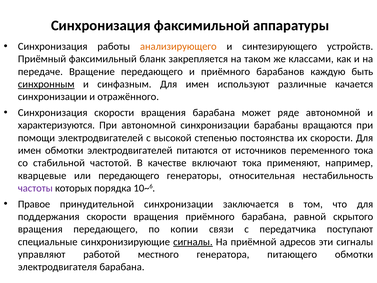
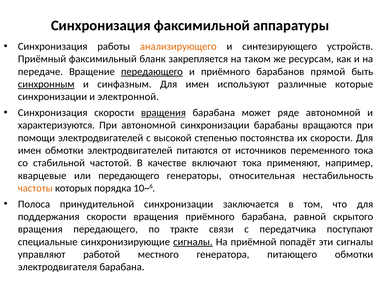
классами: классами -> ресурсам
передающего at (152, 72) underline: none -> present
каждую: каждую -> прямой
качается: качается -> которые
отражённого: отражённого -> электронной
вращения at (163, 113) underline: none -> present
частоты colour: purple -> orange
Правое: Правое -> Полоса
копии: копии -> тракте
адресов: адресов -> попадёт
